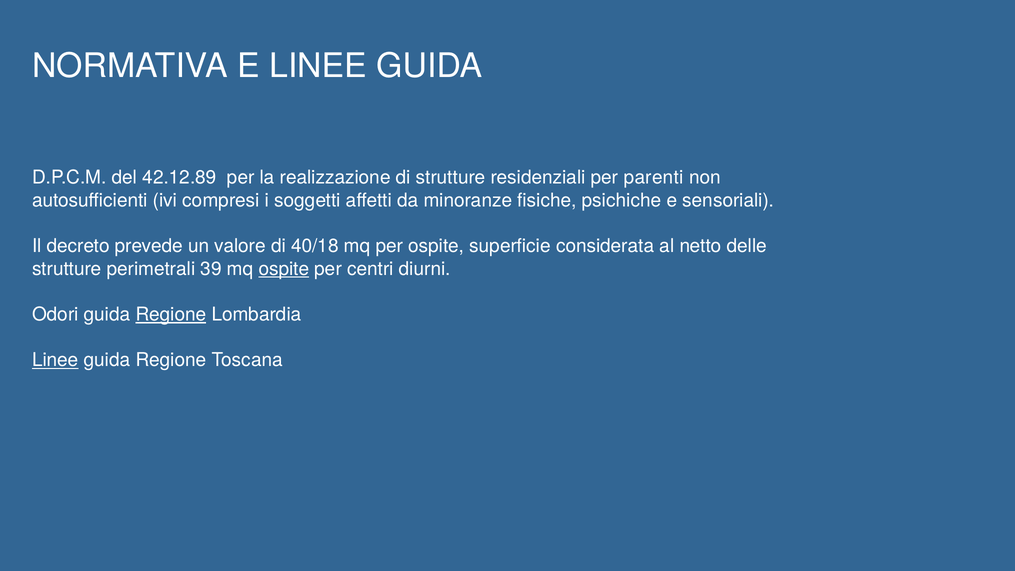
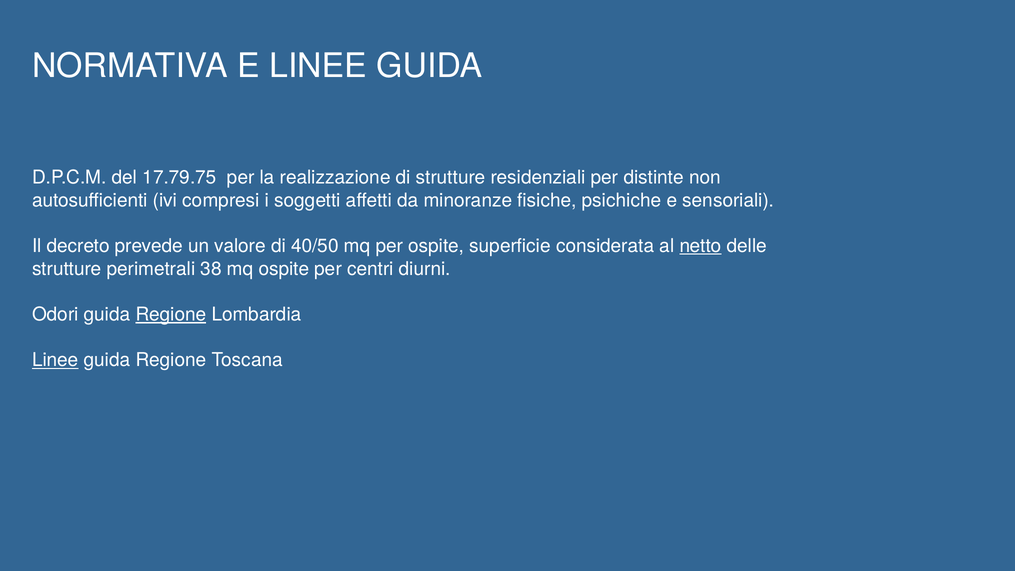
42.12.89: 42.12.89 -> 17.79.75
parenti: parenti -> distinte
40/18: 40/18 -> 40/50
netto underline: none -> present
39: 39 -> 38
ospite at (284, 269) underline: present -> none
